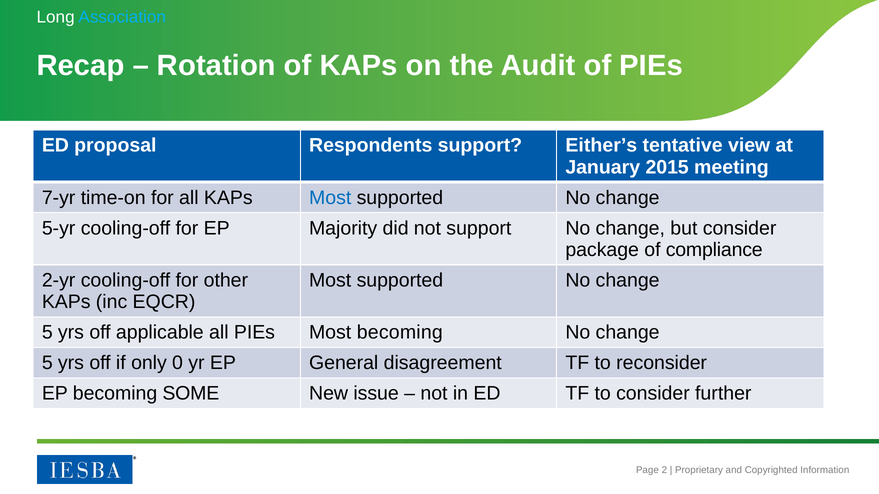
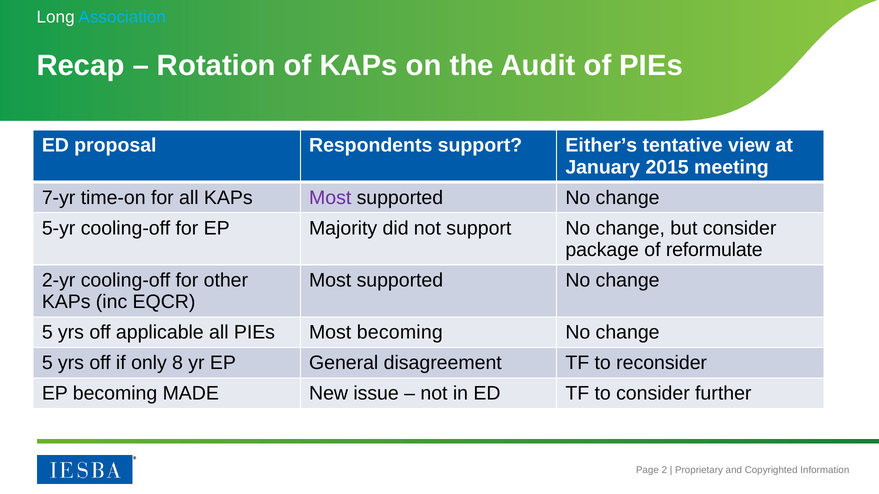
Most at (330, 198) colour: blue -> purple
compliance: compliance -> reformulate
0: 0 -> 8
SOME: SOME -> MADE
